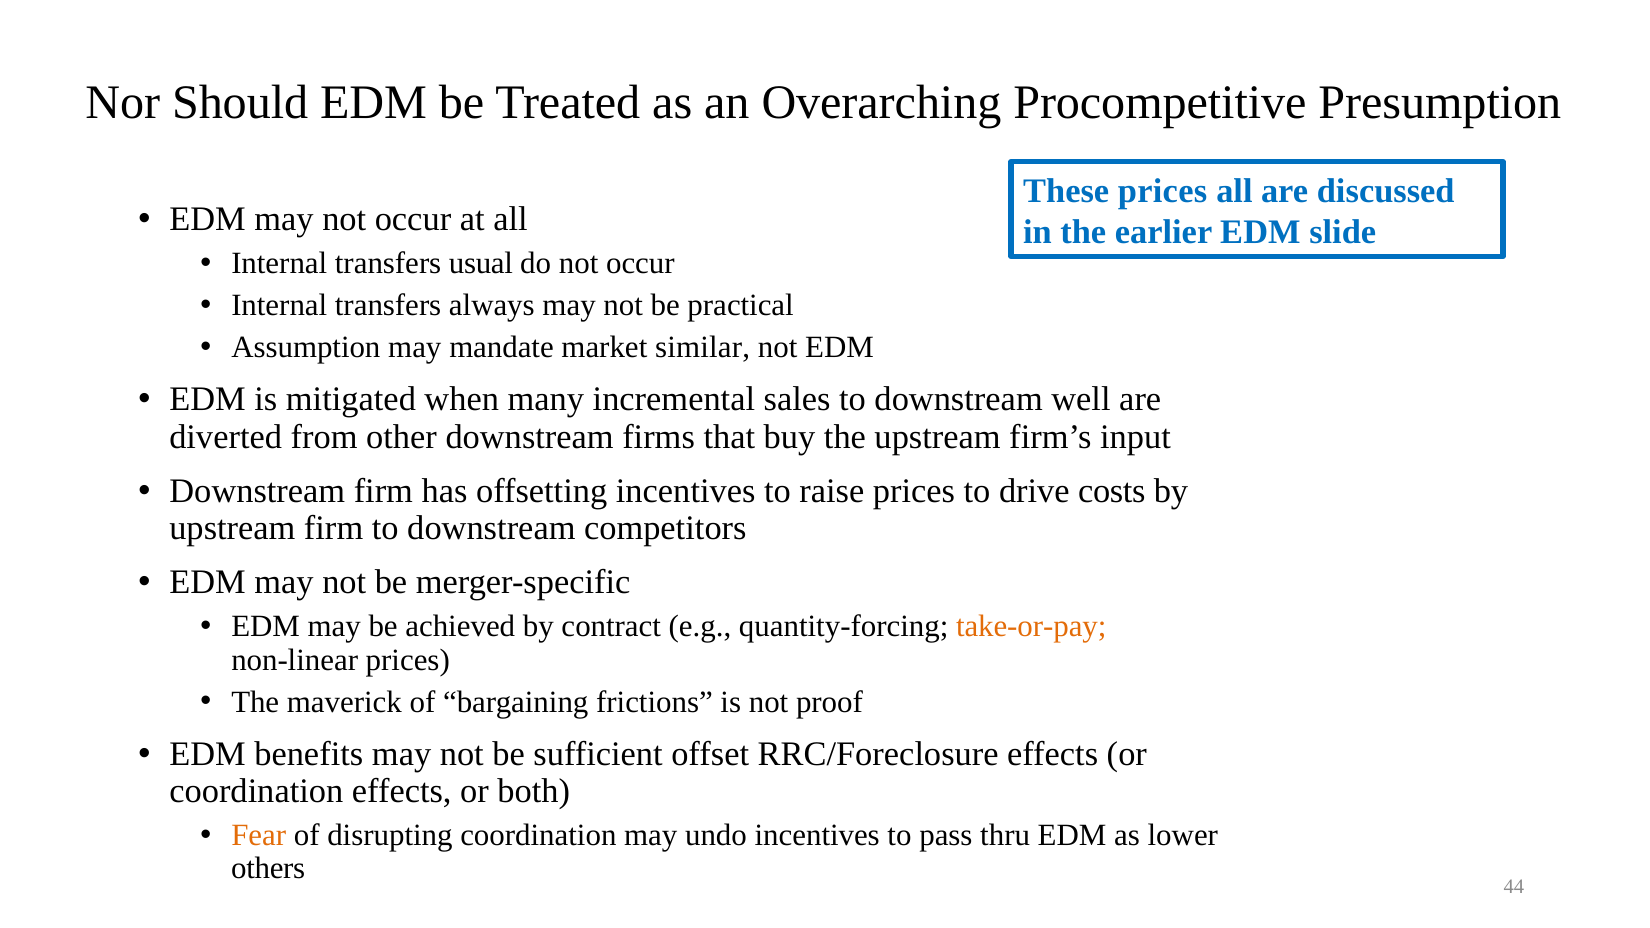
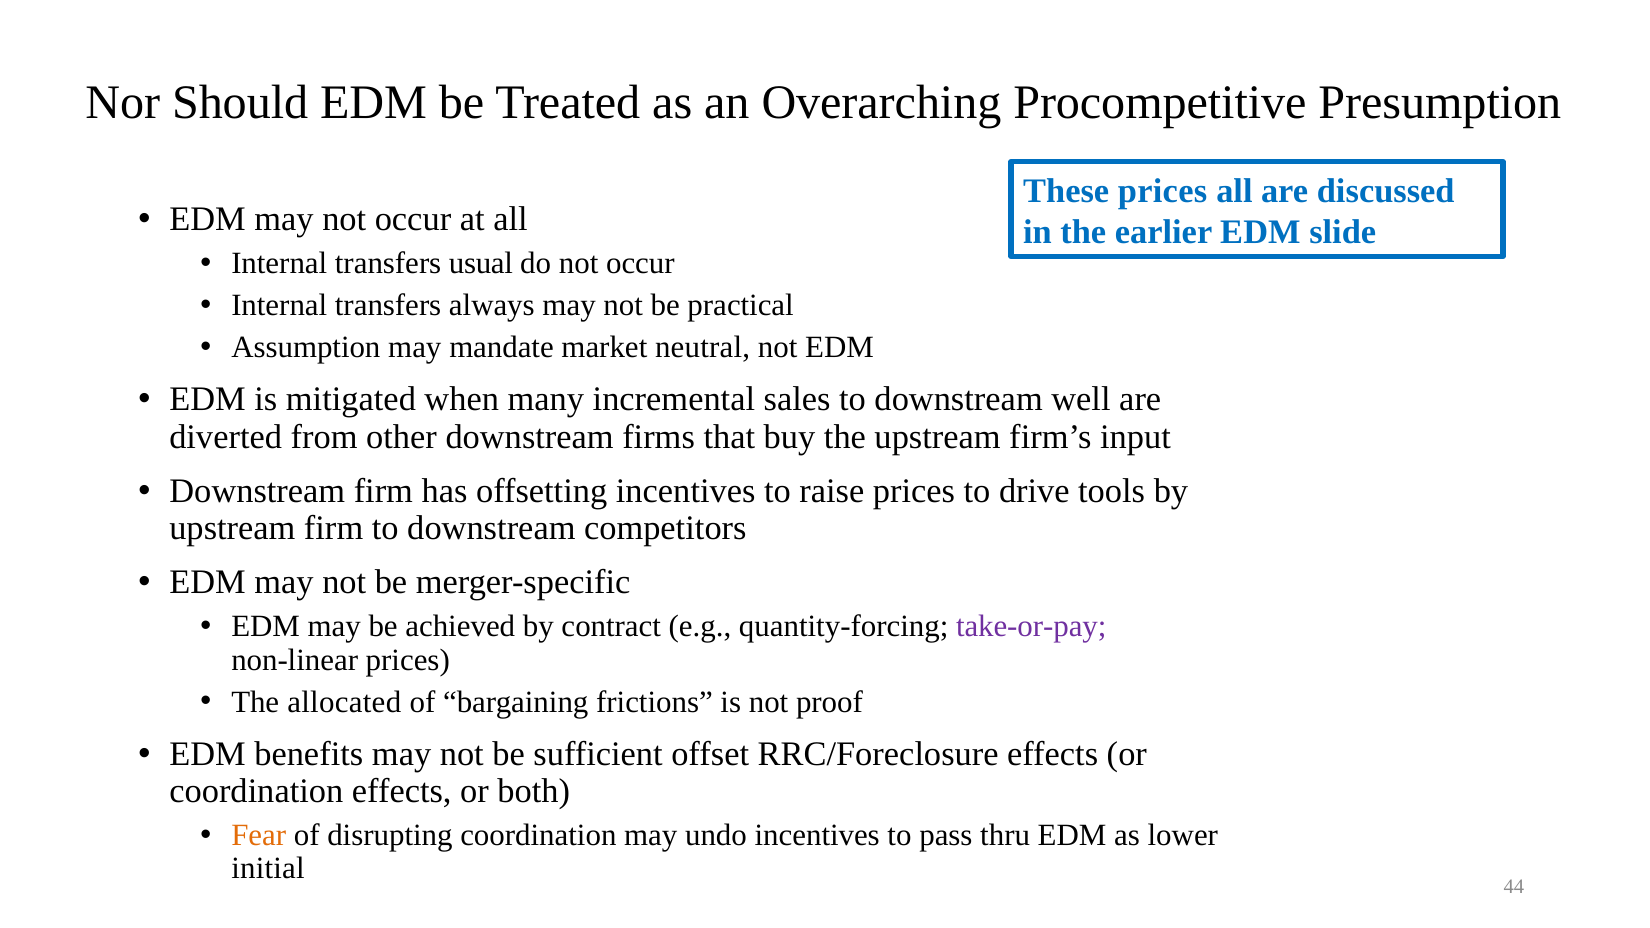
similar: similar -> neutral
costs: costs -> tools
take-or-pay colour: orange -> purple
maverick: maverick -> allocated
others: others -> initial
